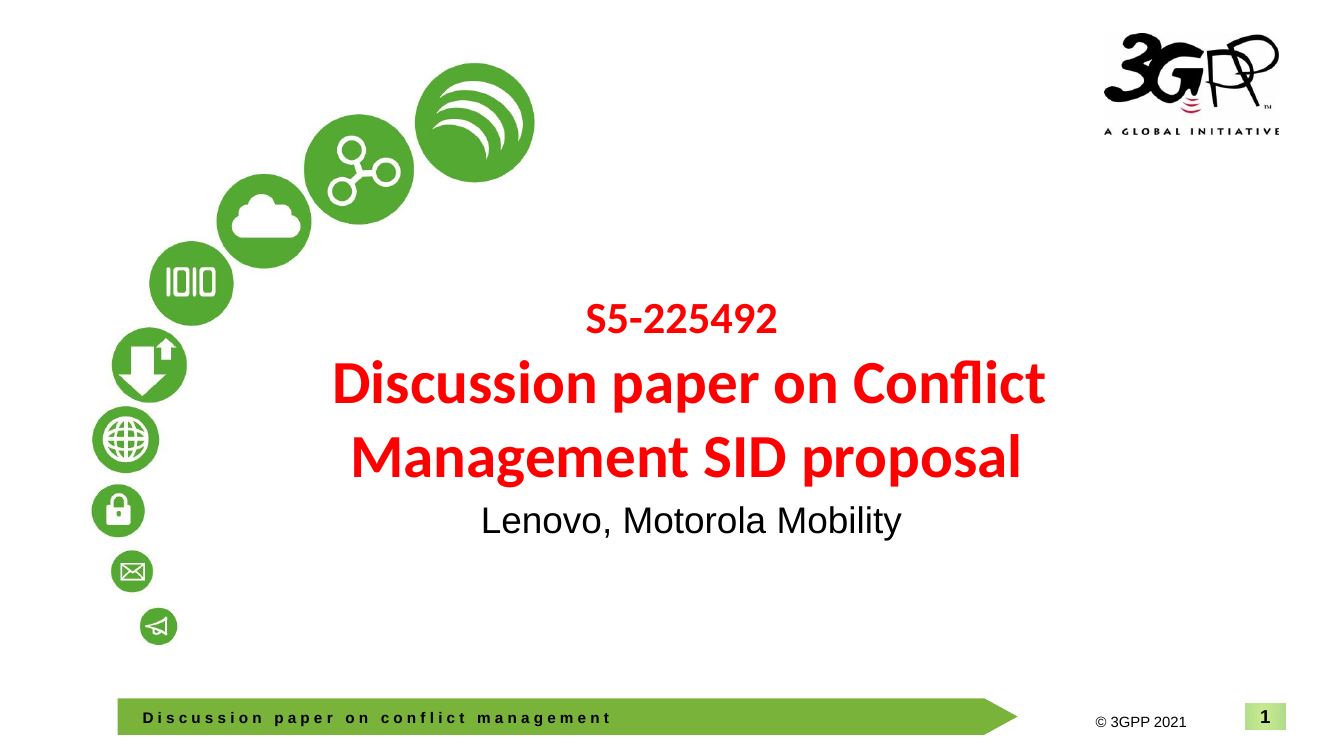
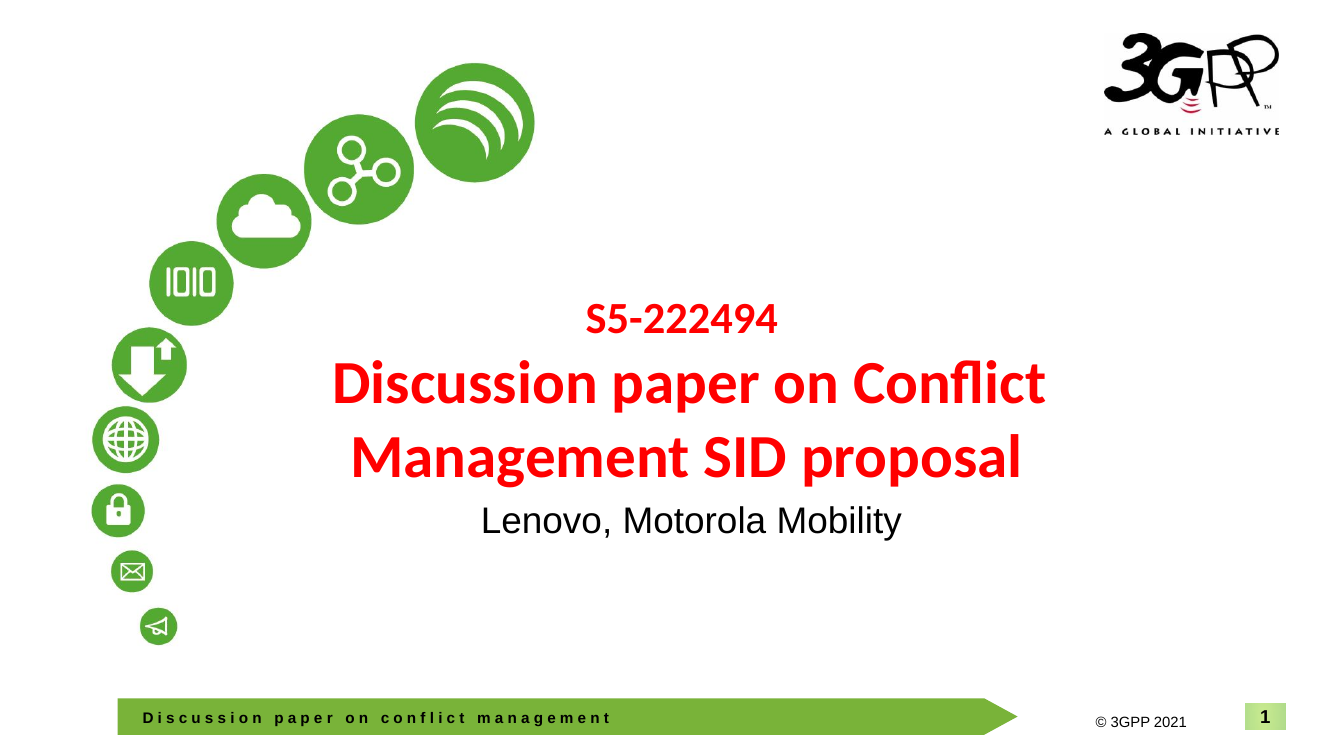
S5-225492: S5-225492 -> S5-222494
